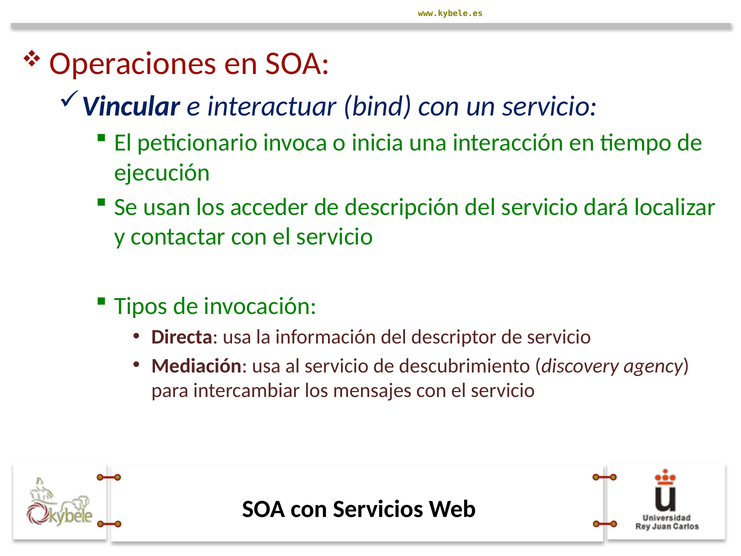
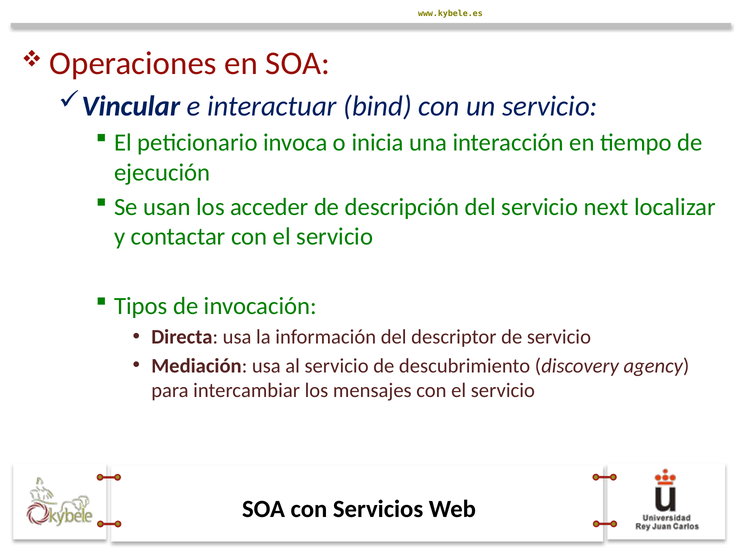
dará: dará -> next
